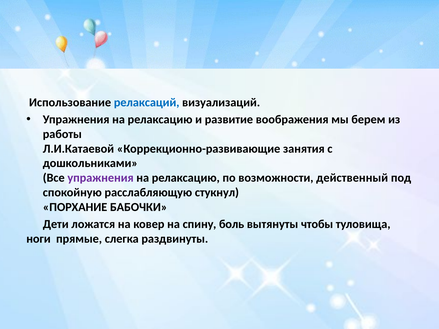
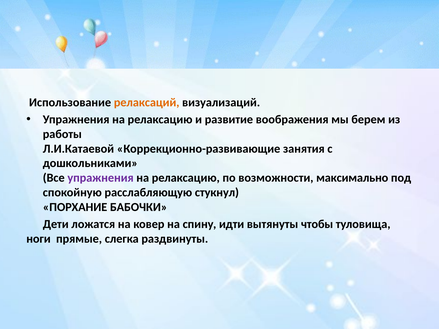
релаксаций colour: blue -> orange
действенный: действенный -> максимально
боль: боль -> идти
